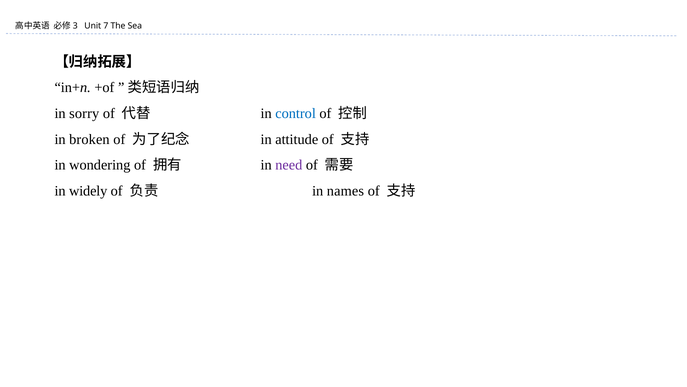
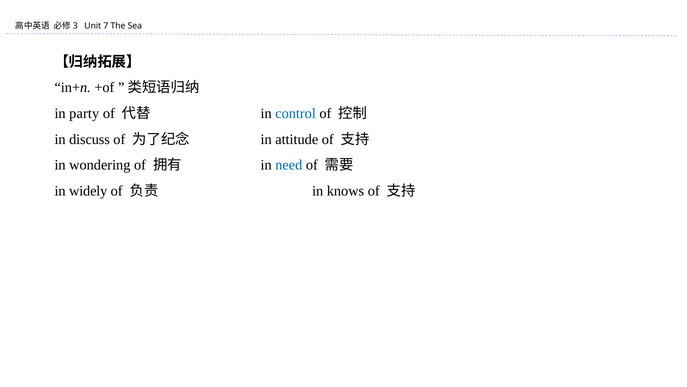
sorry: sorry -> party
broken: broken -> discuss
need colour: purple -> blue
names: names -> knows
